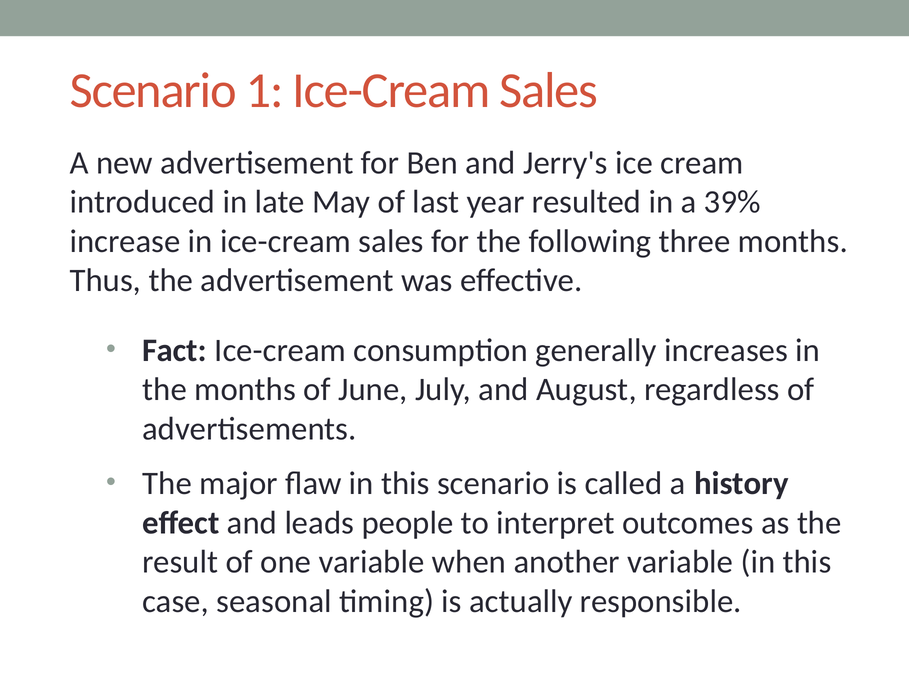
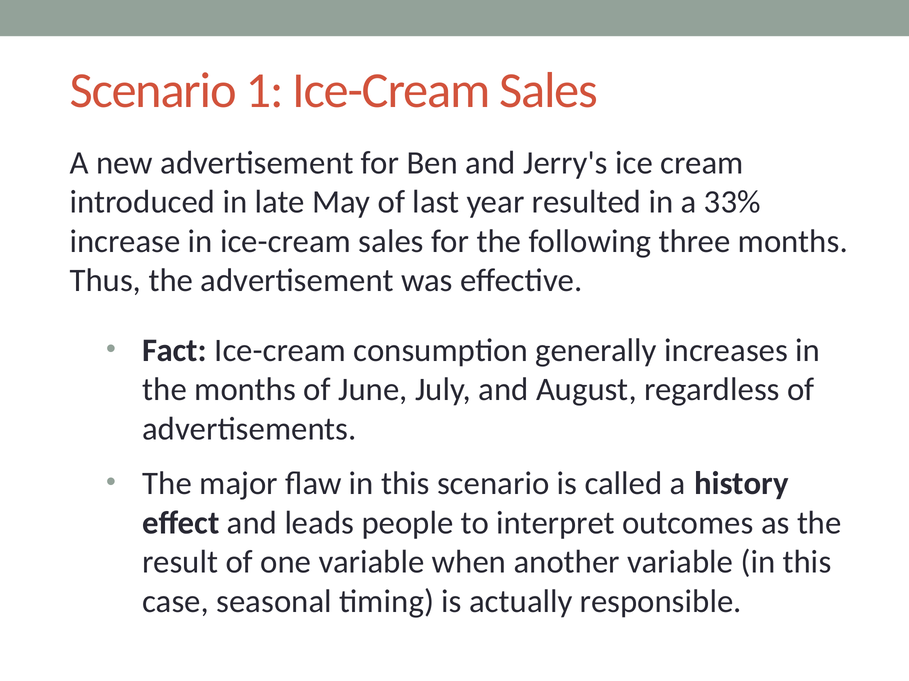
39%: 39% -> 33%
